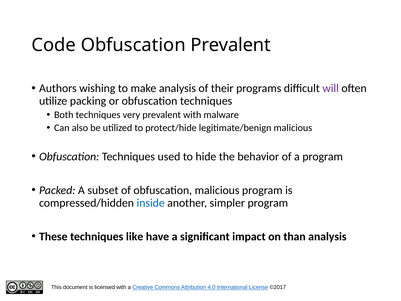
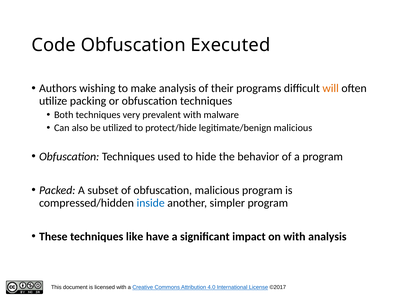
Obfuscation Prevalent: Prevalent -> Executed
will colour: purple -> orange
on than: than -> with
